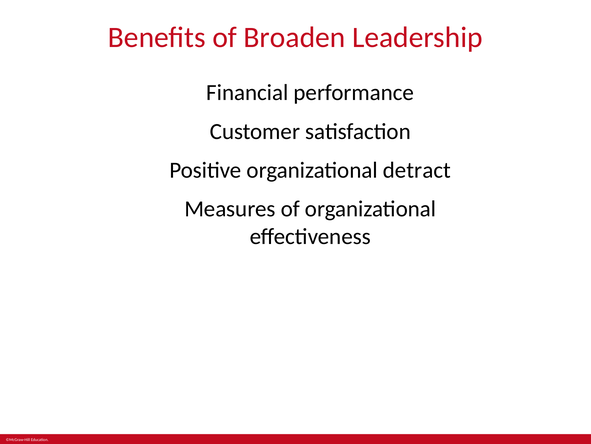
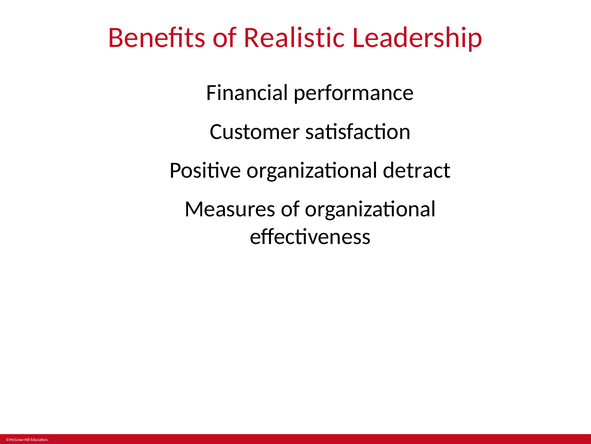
Broaden: Broaden -> Realistic
